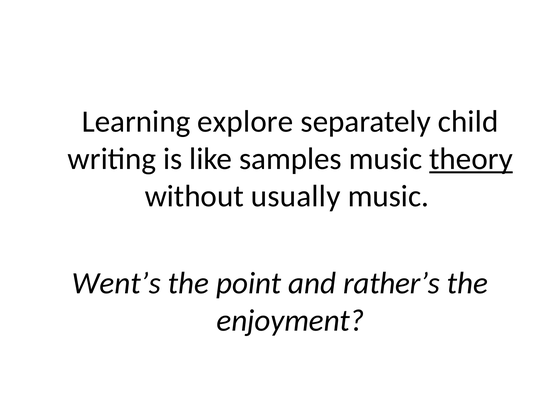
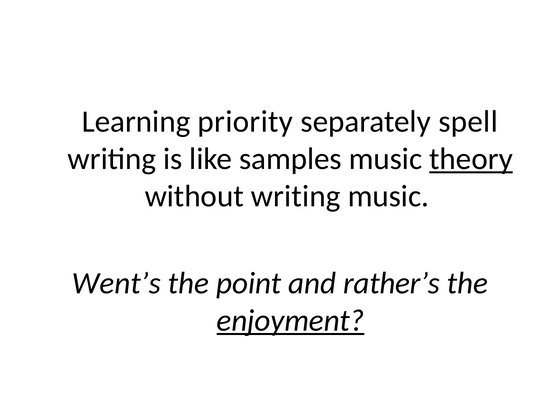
explore: explore -> priority
child: child -> spell
without usually: usually -> writing
enjoyment underline: none -> present
